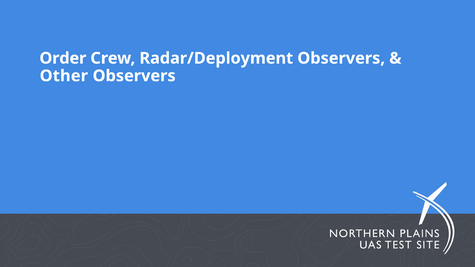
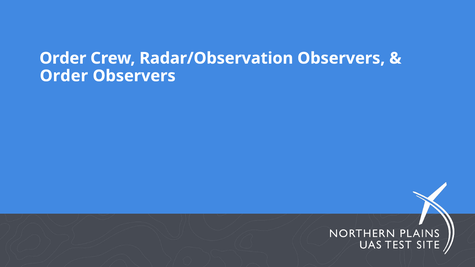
Radar/Deployment: Radar/Deployment -> Radar/Observation
Other at (64, 76): Other -> Order
